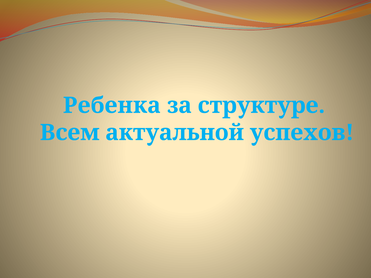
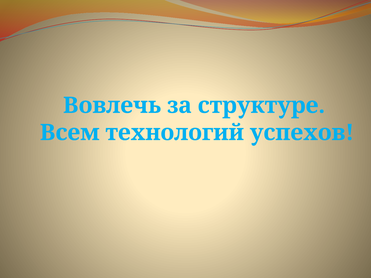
Ребенка: Ребенка -> Вовлечь
актуальной: актуальной -> технологий
